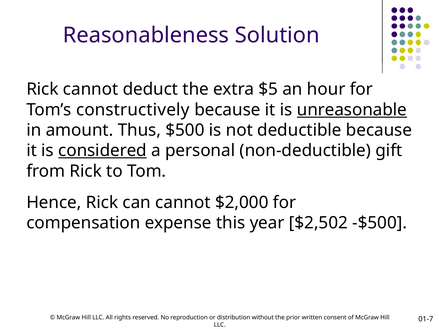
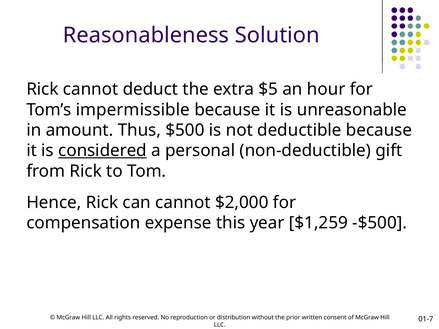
constructively: constructively -> impermissible
unreasonable underline: present -> none
$2,502: $2,502 -> $1,259
